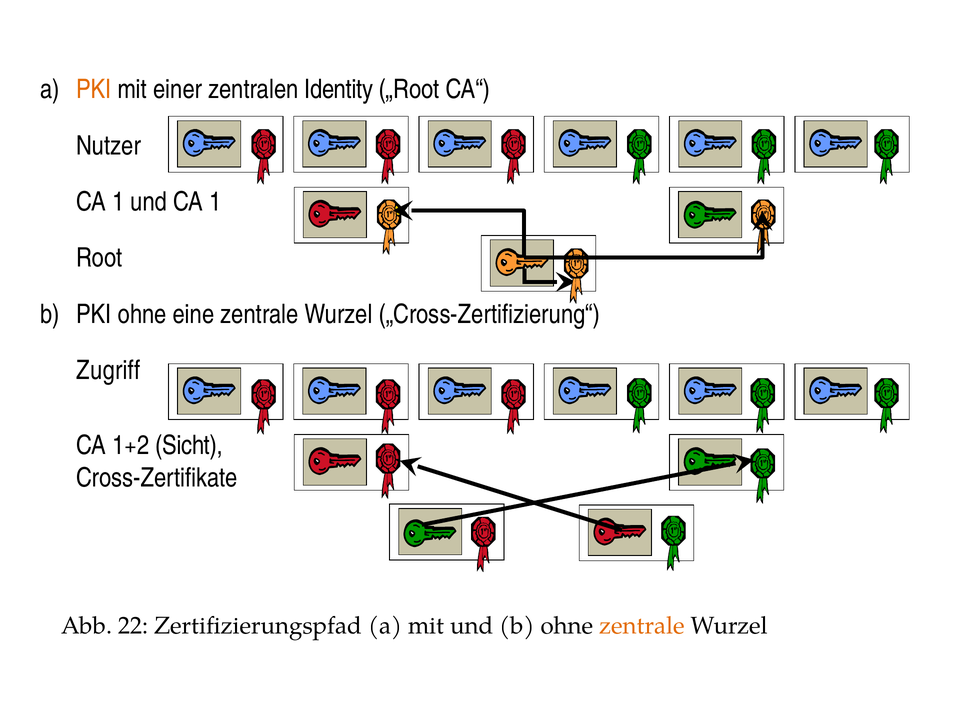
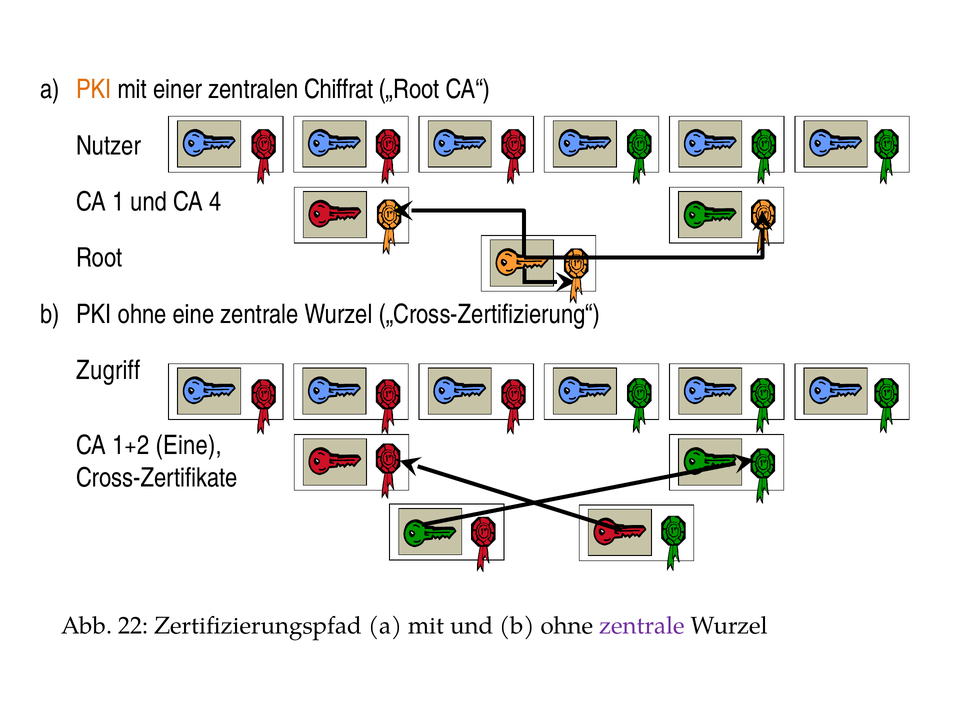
Identity: Identity -> Chiffrat
und CA 1: 1 -> 4
1+2 Sicht: Sicht -> Eine
zentrale at (642, 626) colour: orange -> purple
